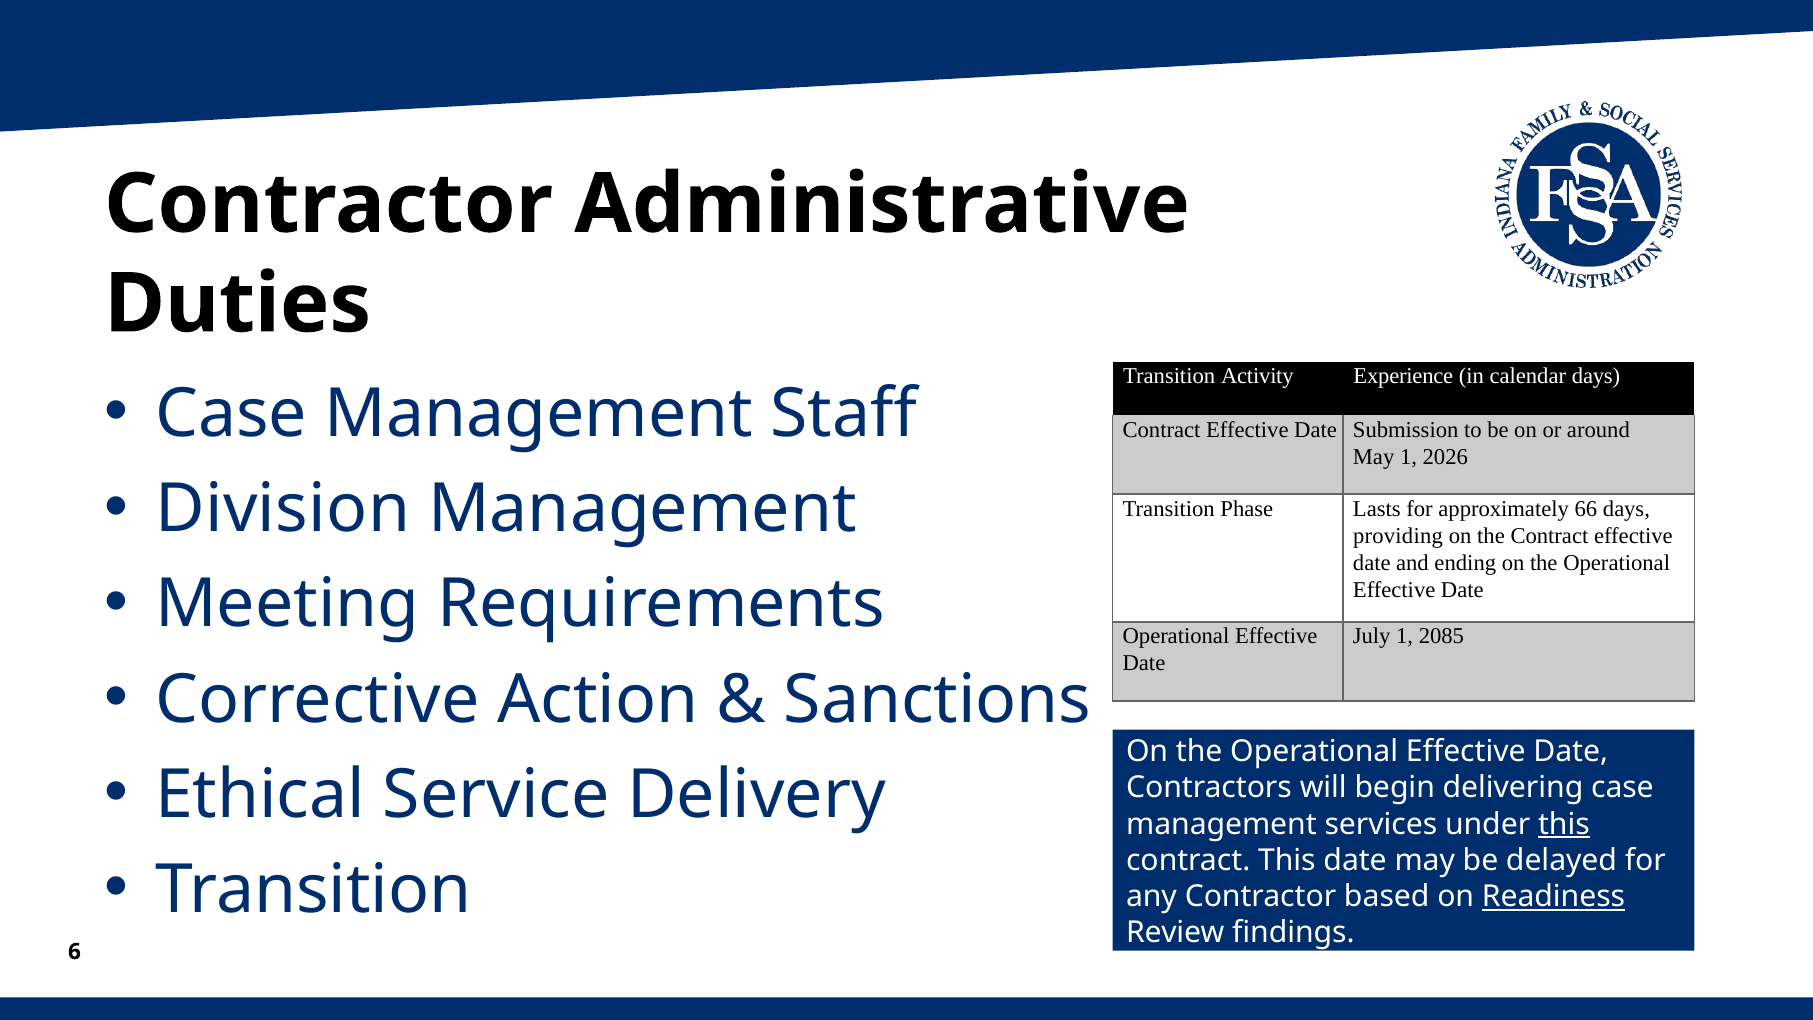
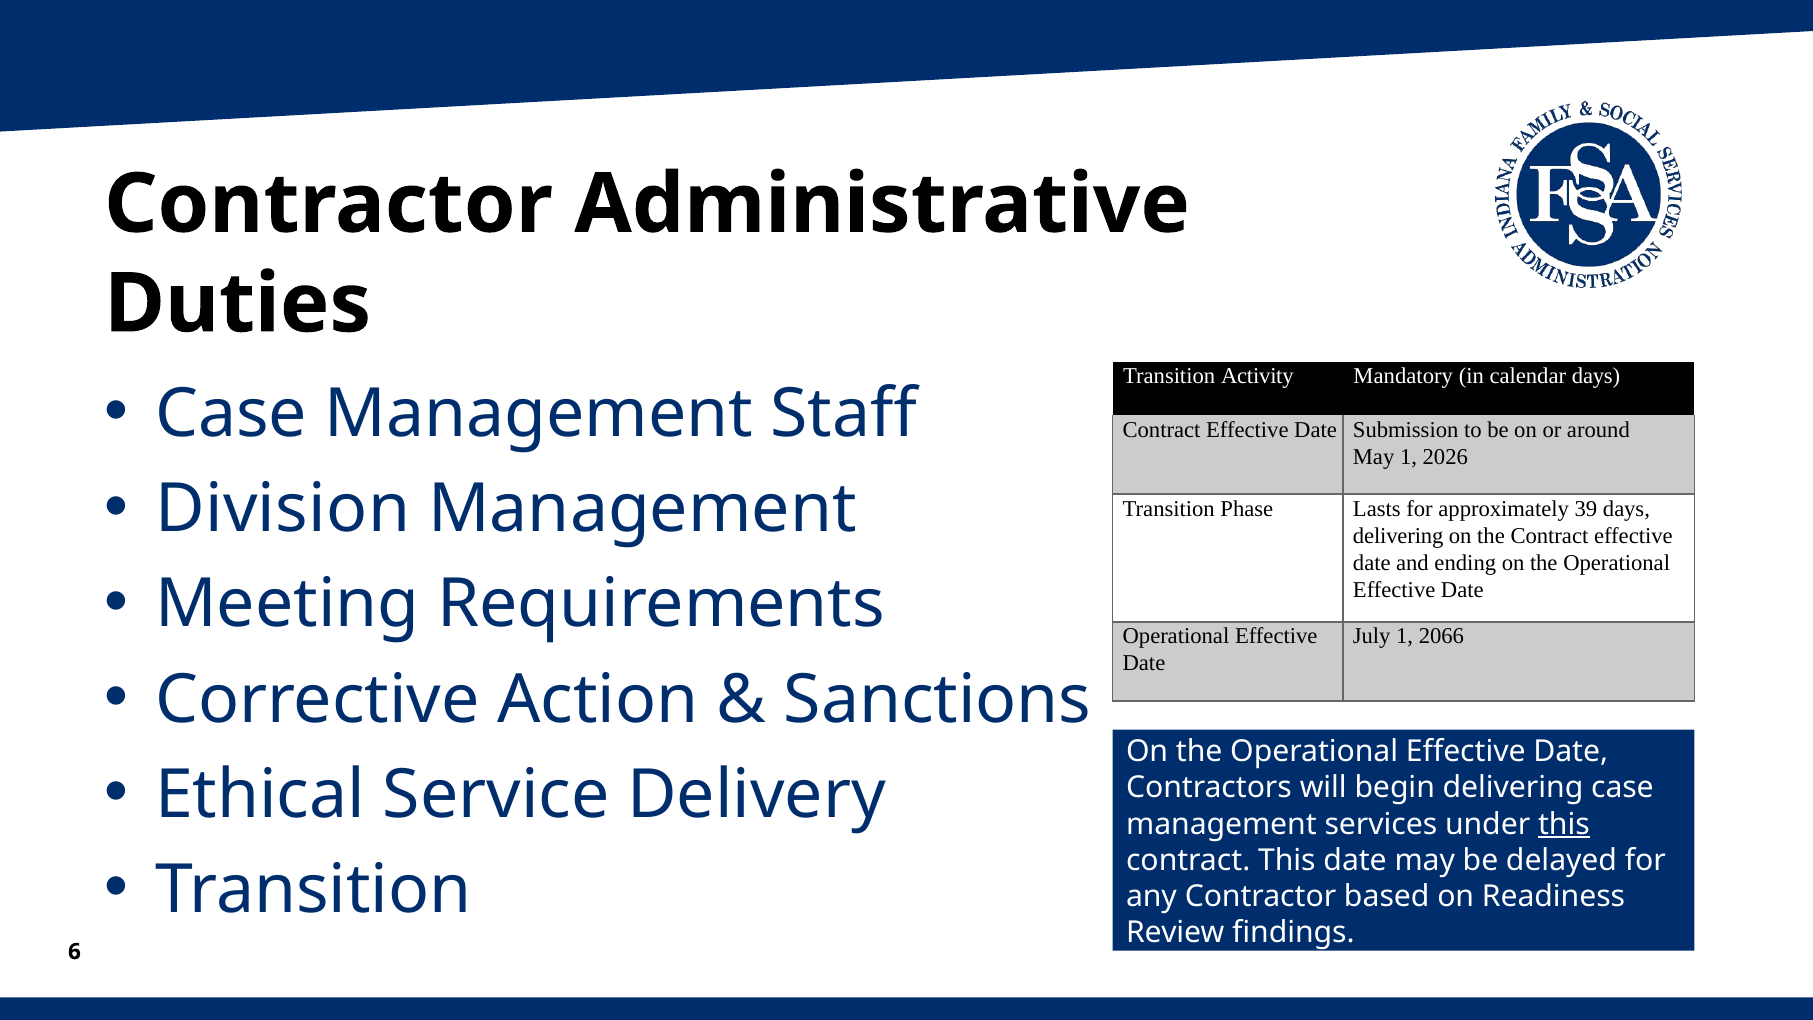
Experience: Experience -> Mandatory
66: 66 -> 39
providing at (1398, 536): providing -> delivering
2085: 2085 -> 2066
Readiness underline: present -> none
